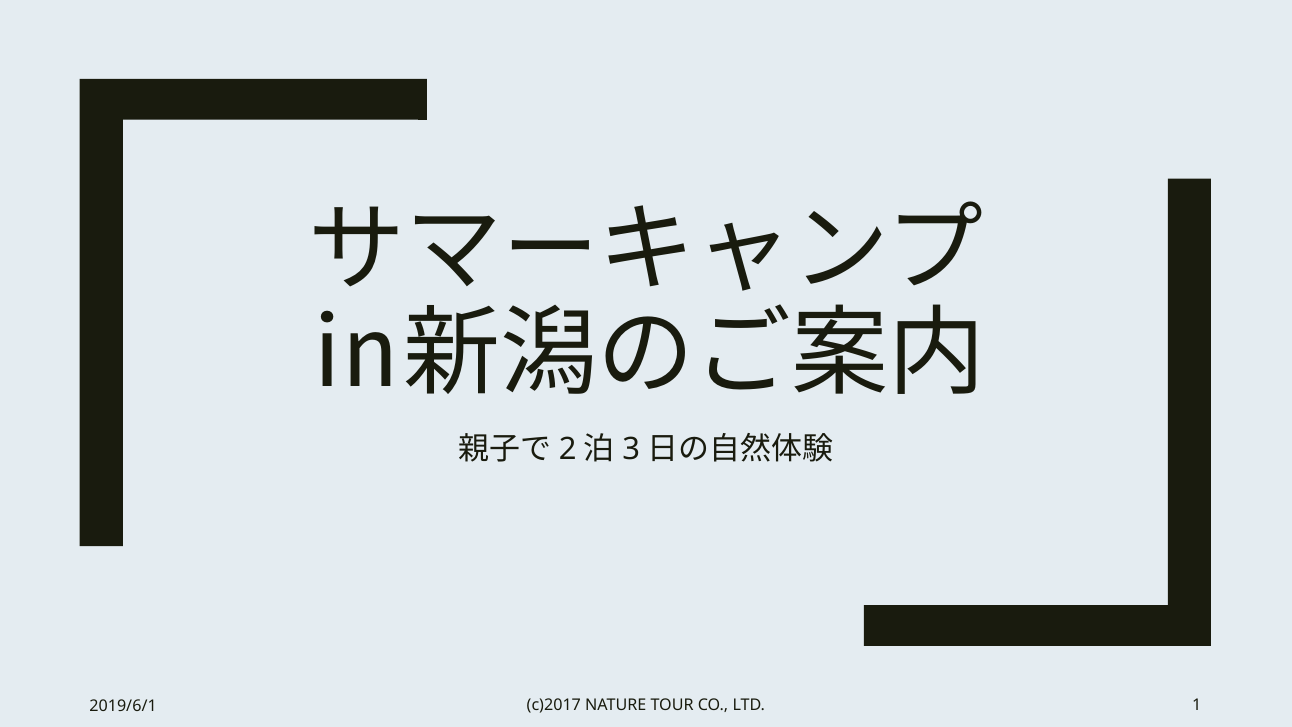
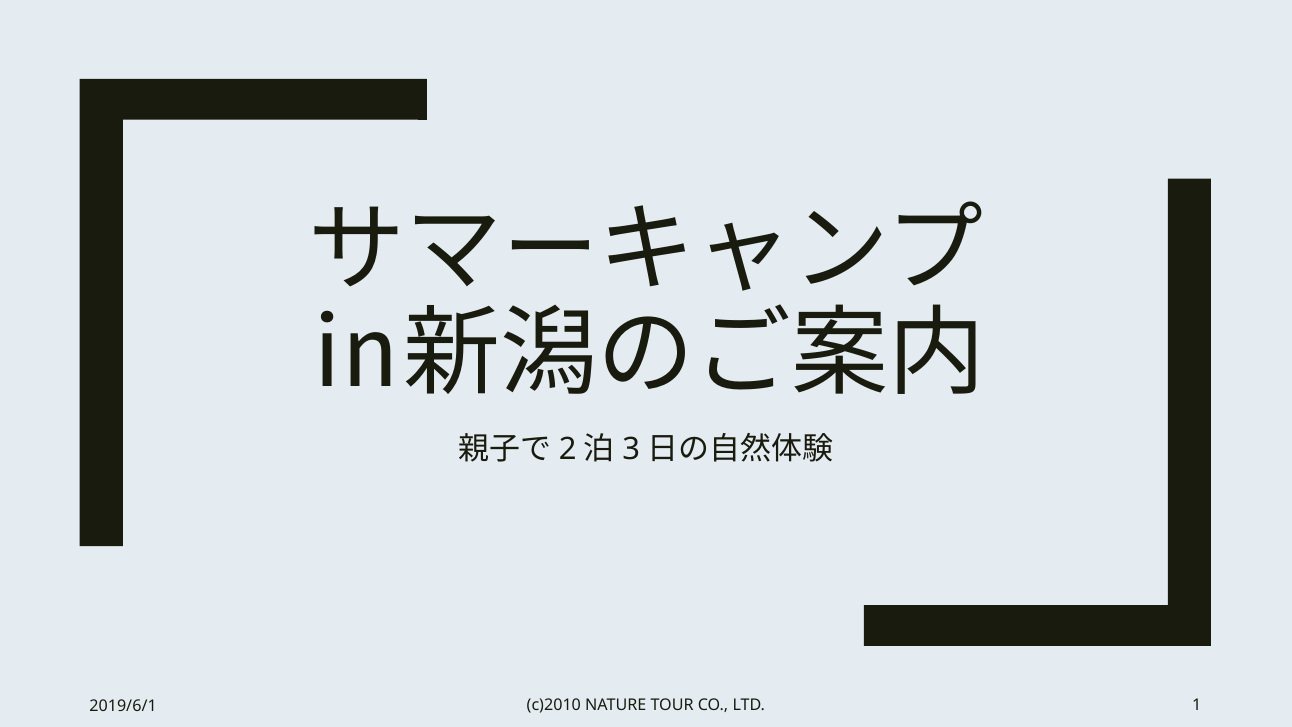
c)2017: c)2017 -> c)2010
